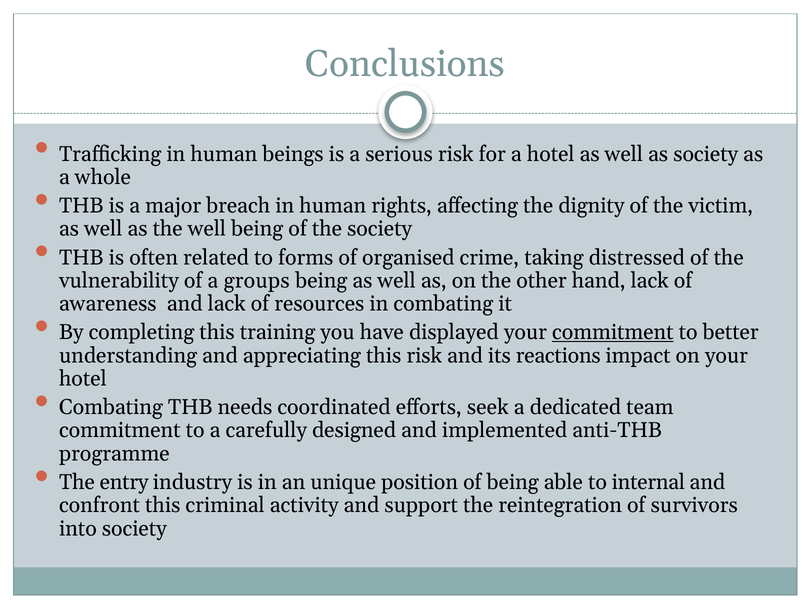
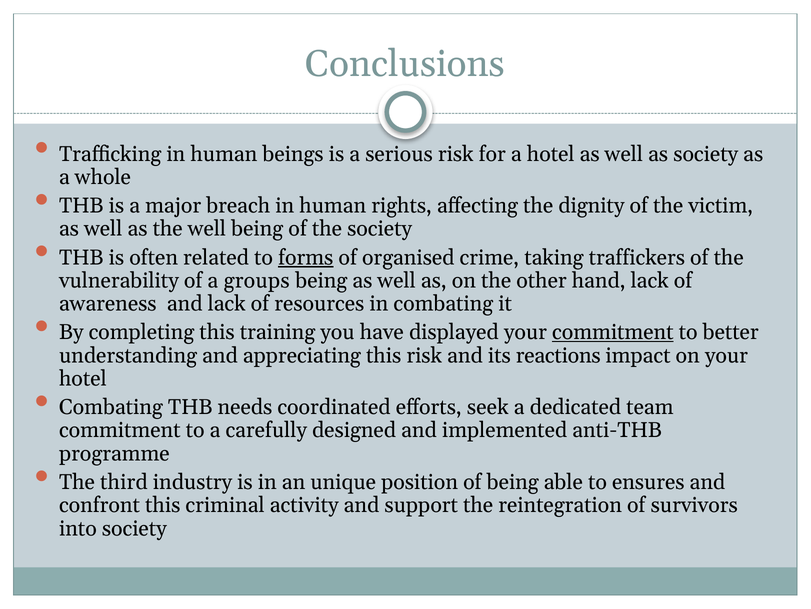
forms underline: none -> present
distressed: distressed -> traffickers
entry: entry -> third
internal: internal -> ensures
